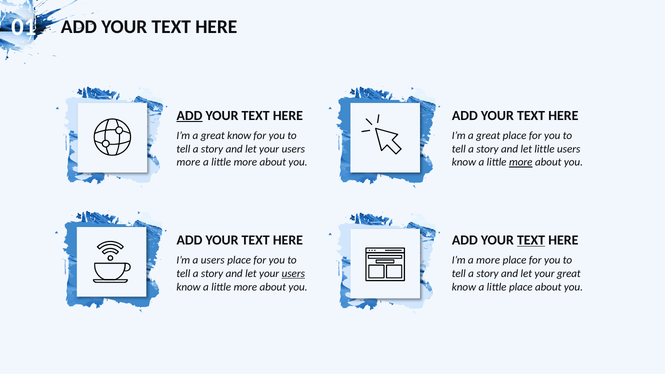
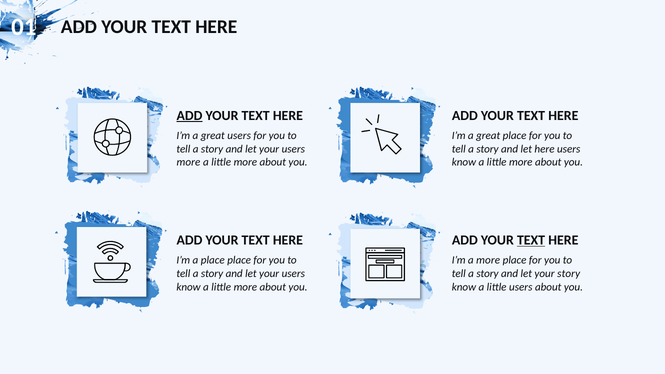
a great know: know -> users
let little: little -> here
more at (521, 162) underline: present -> none
a users: users -> place
users at (293, 274) underline: present -> none
your great: great -> story
little place: place -> users
